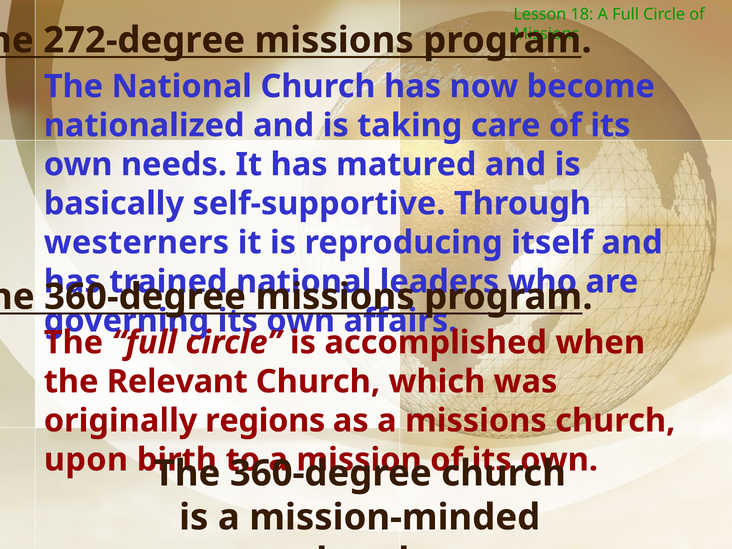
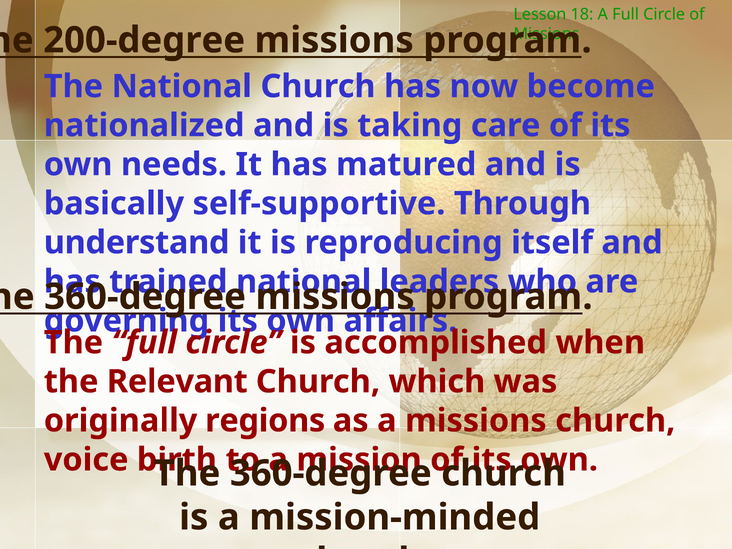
272-degree: 272-degree -> 200-degree
westerners: westerners -> understand
upon: upon -> voice
